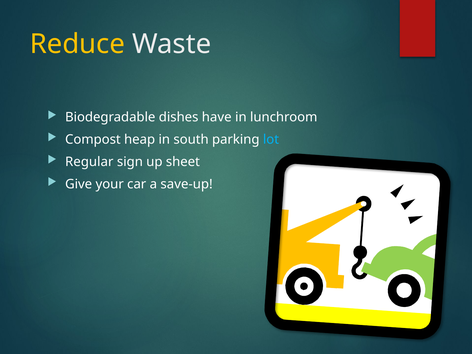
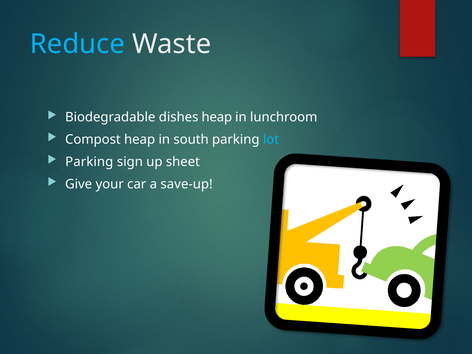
Reduce colour: yellow -> light blue
dishes have: have -> heap
Regular at (89, 162): Regular -> Parking
